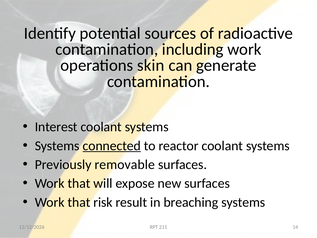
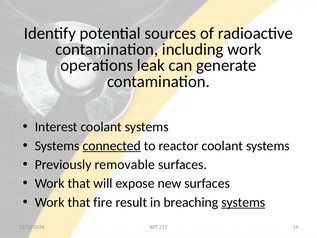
skin: skin -> leak
risk: risk -> fire
systems at (243, 202) underline: none -> present
